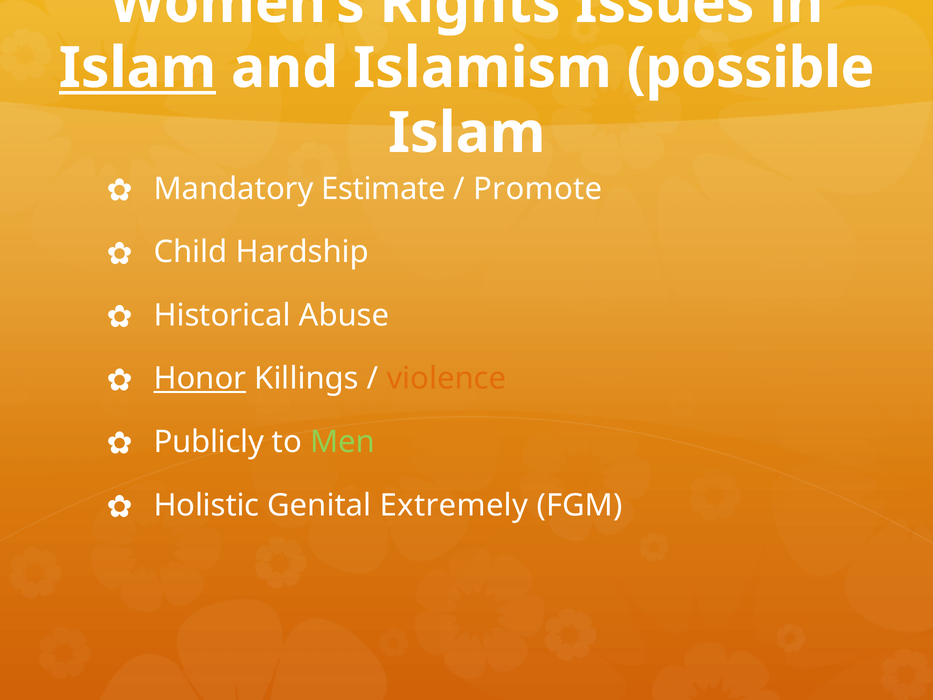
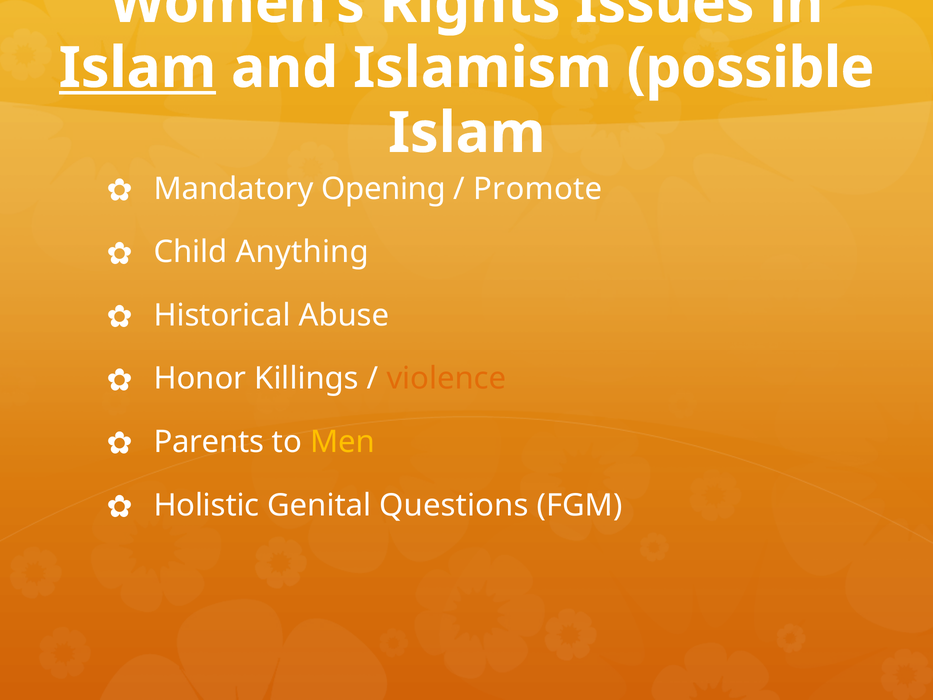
Estimate: Estimate -> Opening
Hardship: Hardship -> Anything
Honor underline: present -> none
Publicly: Publicly -> Parents
Men colour: light green -> yellow
Extremely: Extremely -> Questions
